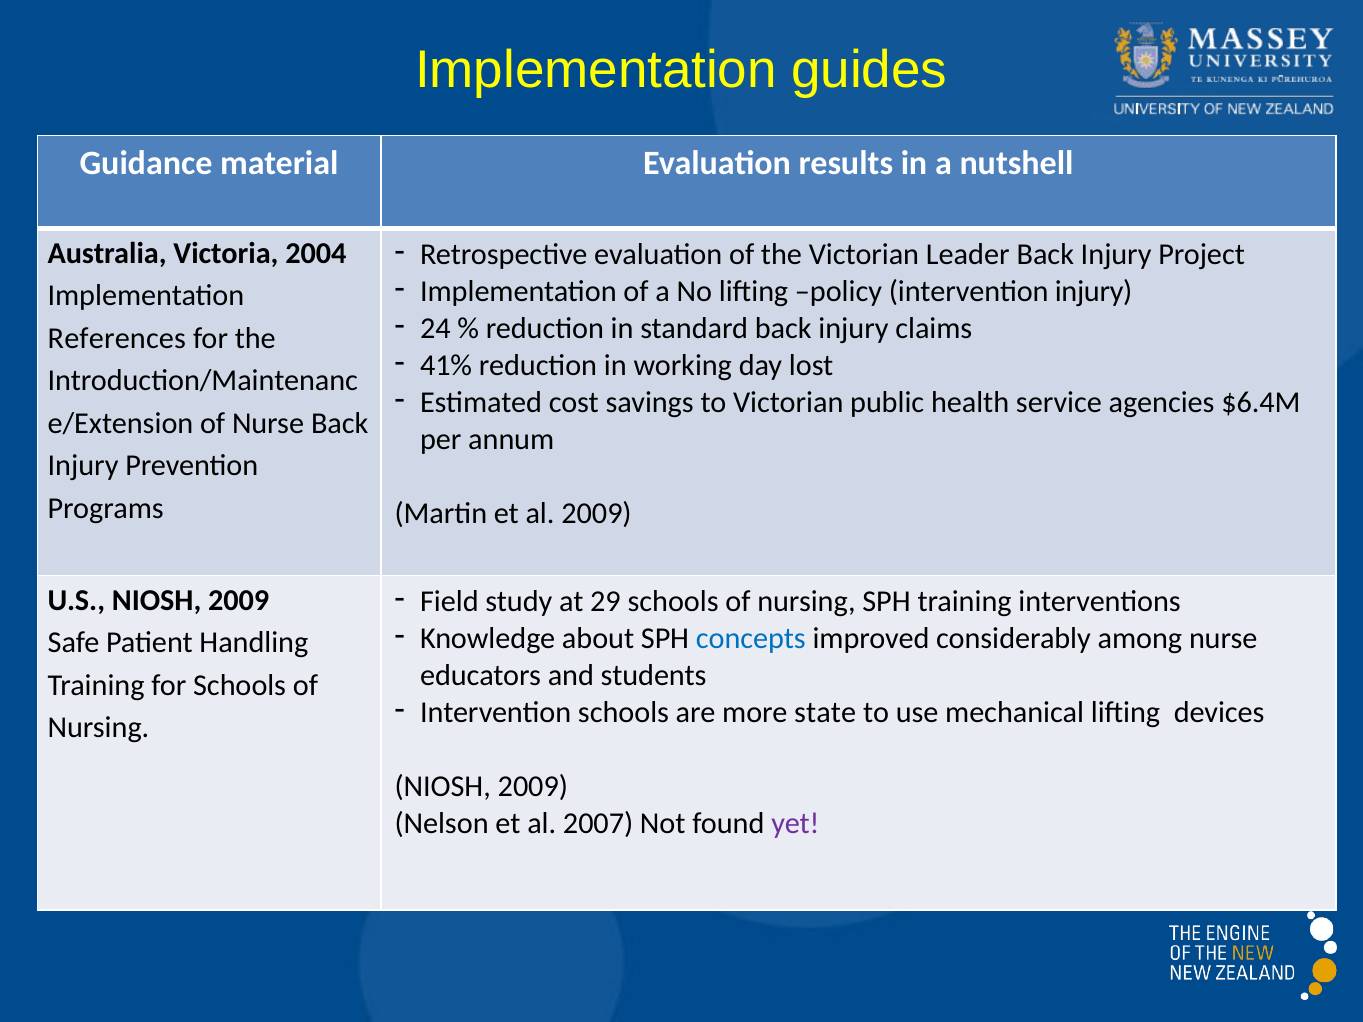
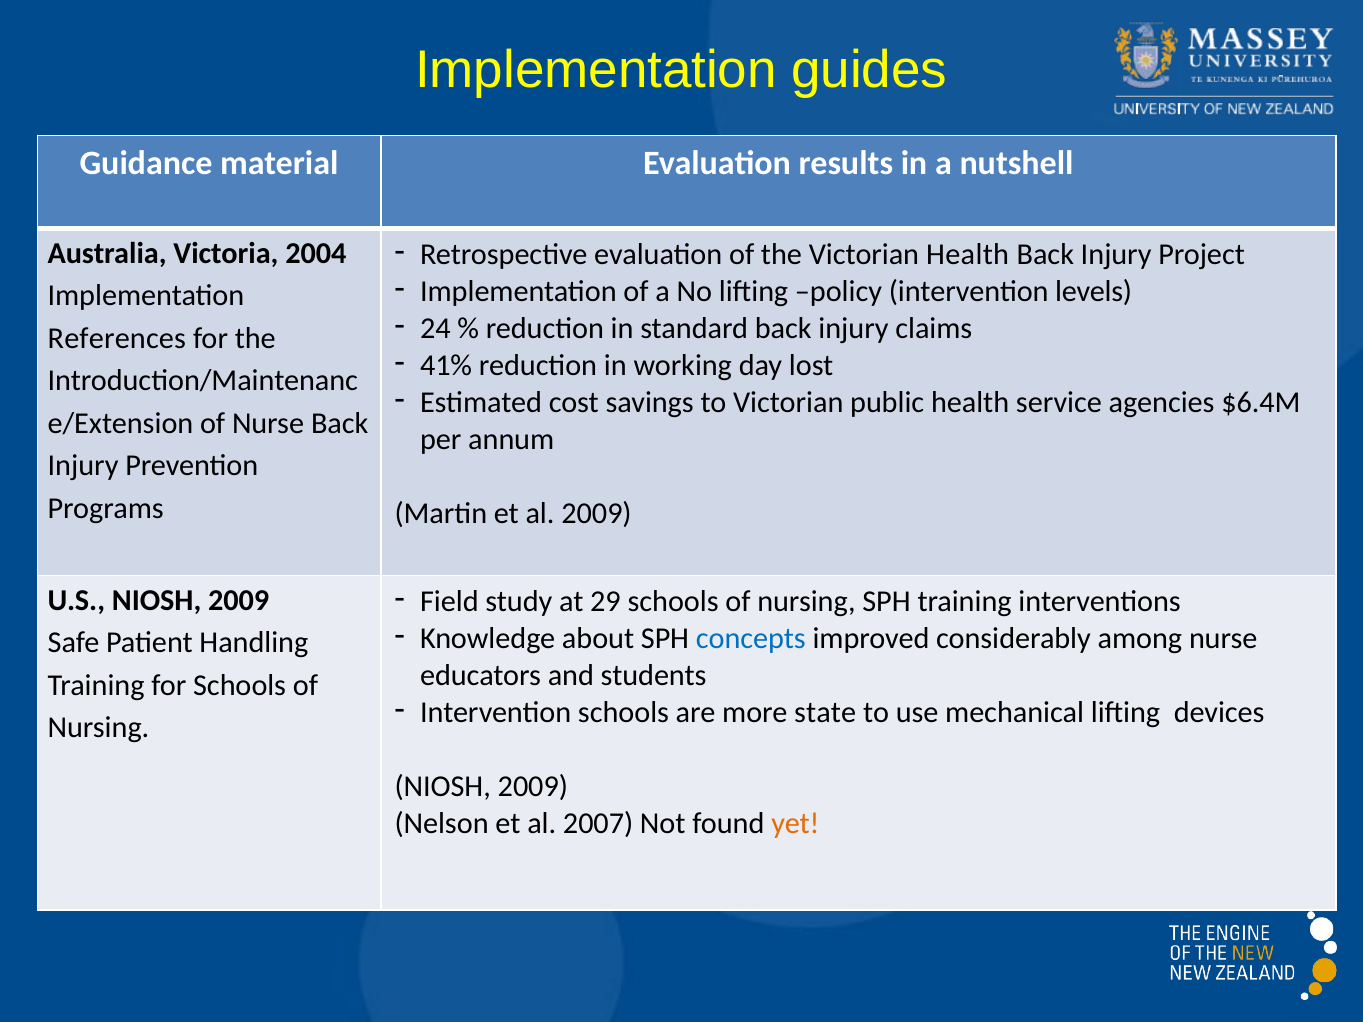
Victorian Leader: Leader -> Health
intervention injury: injury -> levels
yet colour: purple -> orange
